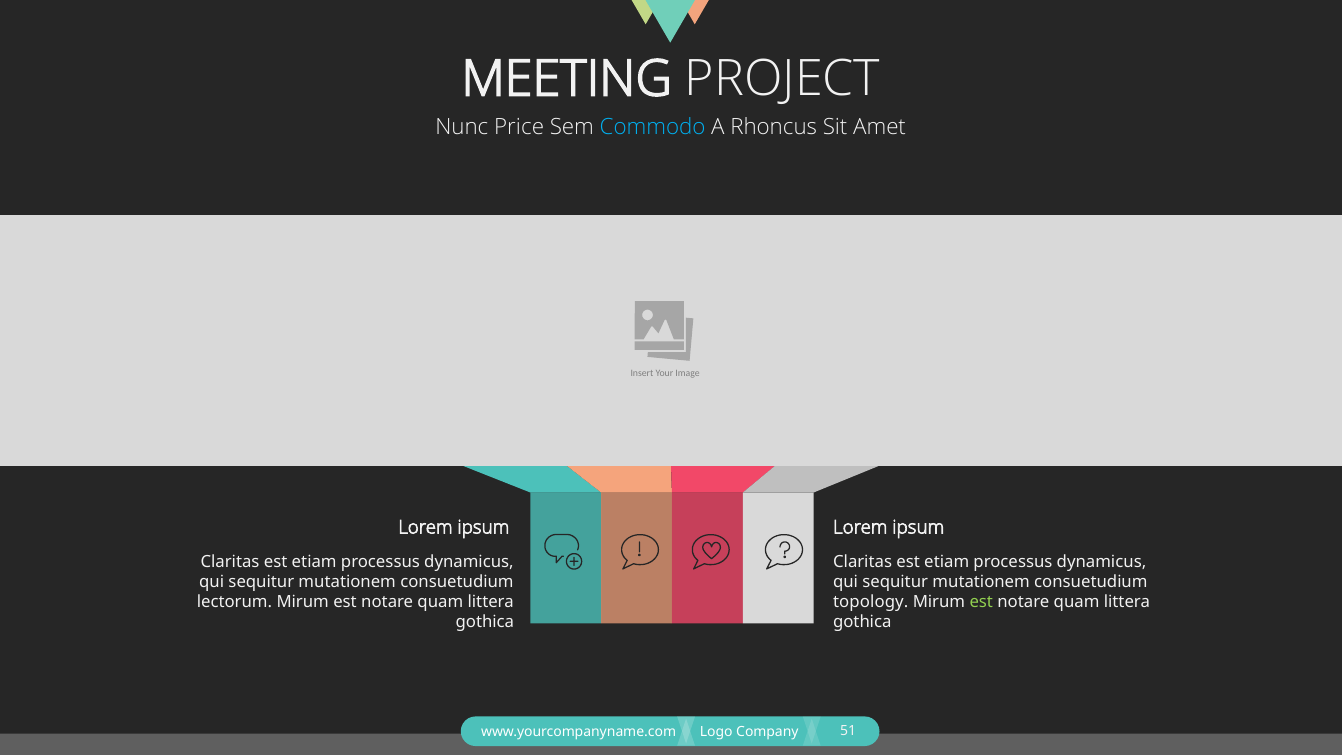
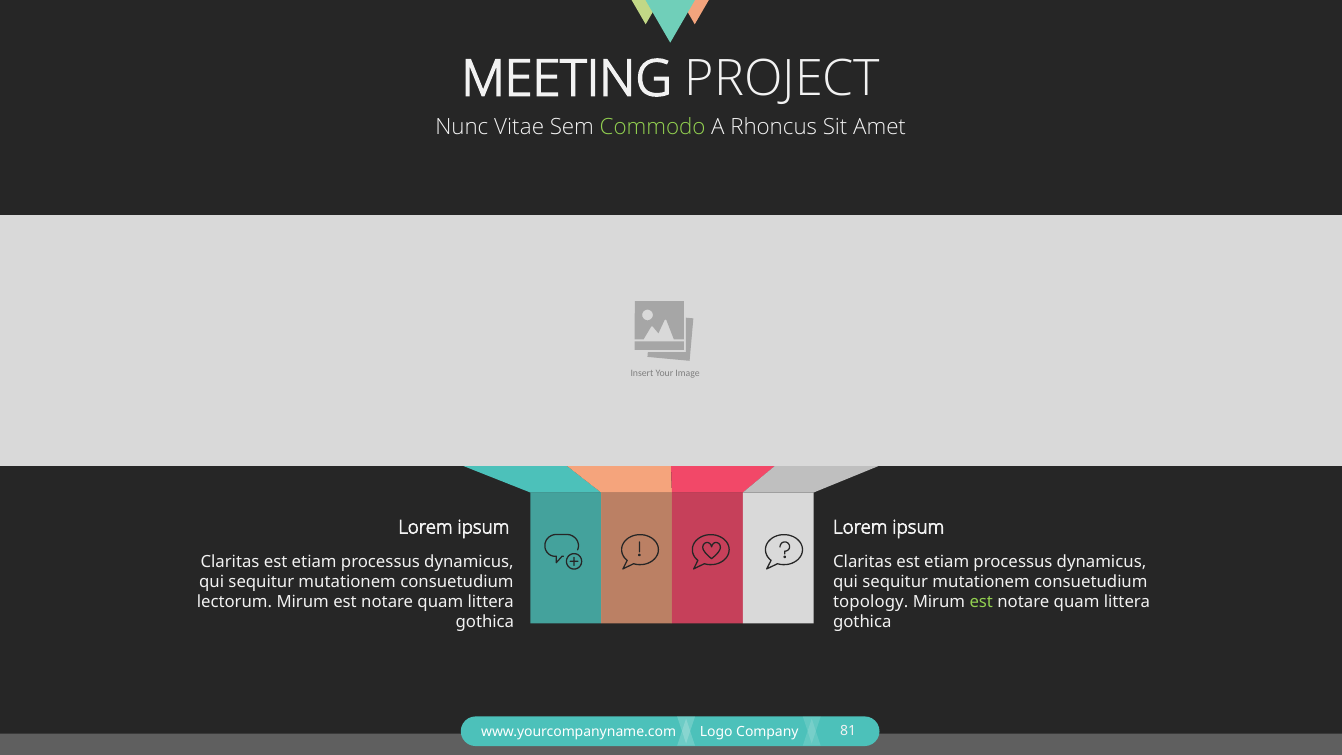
Price: Price -> Vitae
Commodo colour: light blue -> light green
51: 51 -> 81
